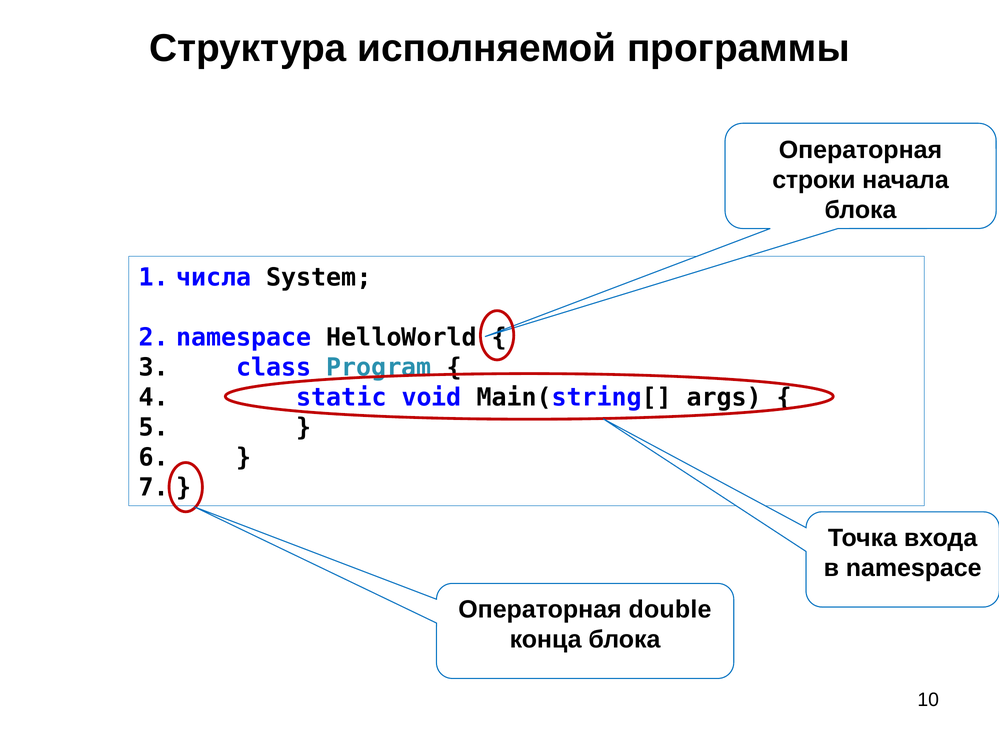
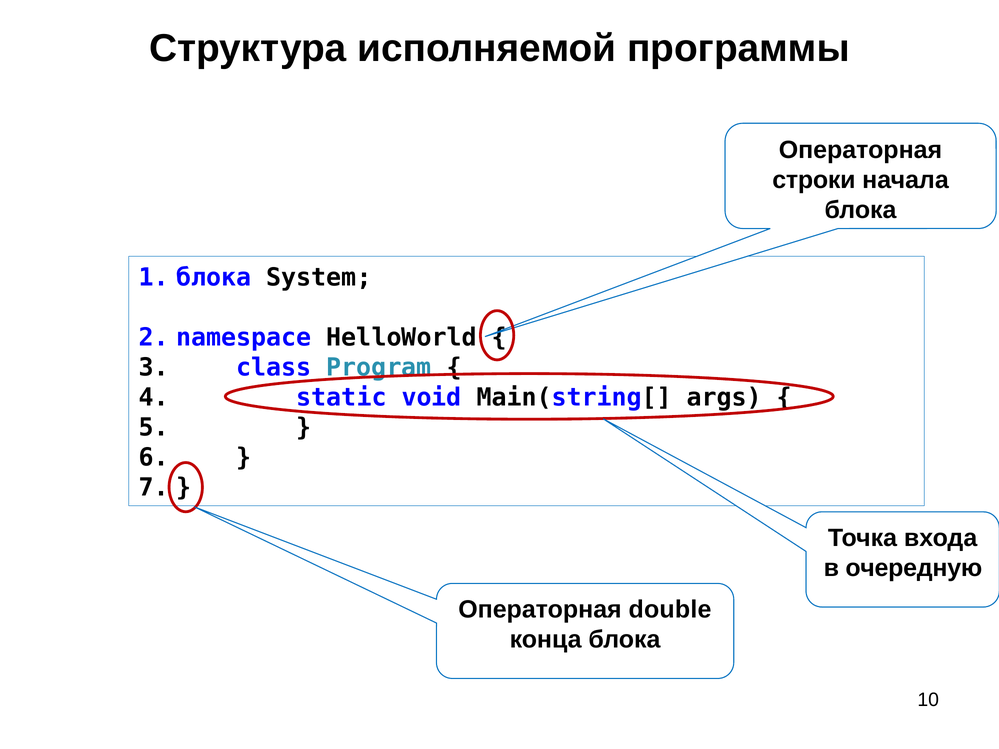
числа at (214, 278): числа -> блока
в namespace: namespace -> очередную
